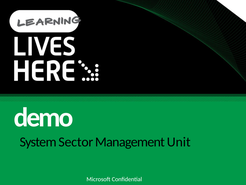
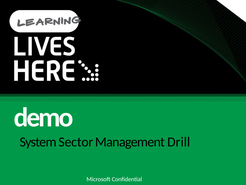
Unit: Unit -> Drill
